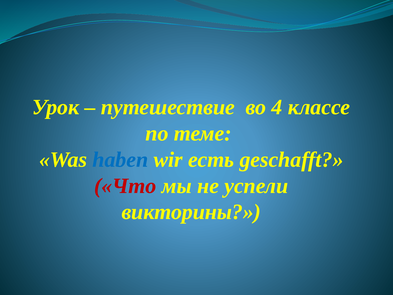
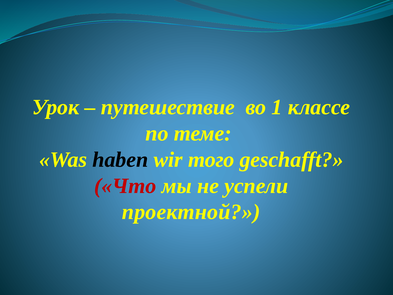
4: 4 -> 1
haben colour: blue -> black
есть: есть -> того
викторины: викторины -> проектной
